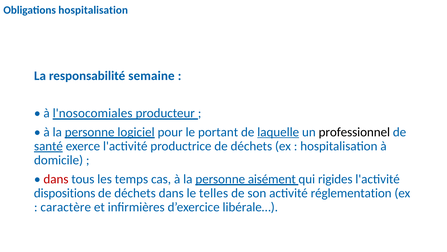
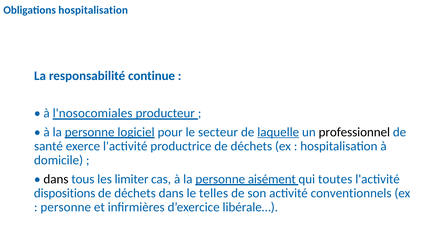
semaine: semaine -> continue
portant: portant -> secteur
santé underline: present -> none
dans at (56, 179) colour: red -> black
temps: temps -> limiter
rigides: rigides -> toutes
réglementation: réglementation -> conventionnels
caractère at (66, 207): caractère -> personne
